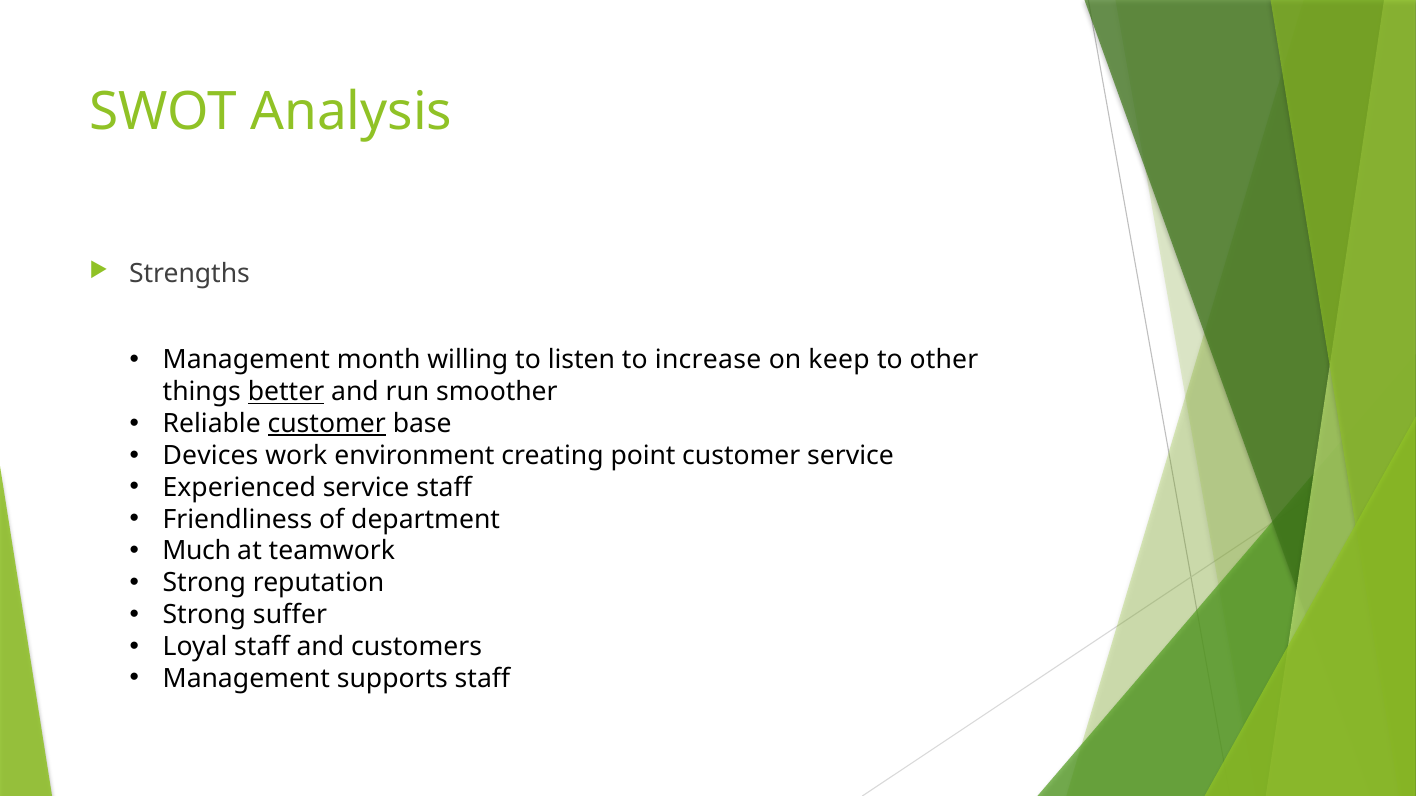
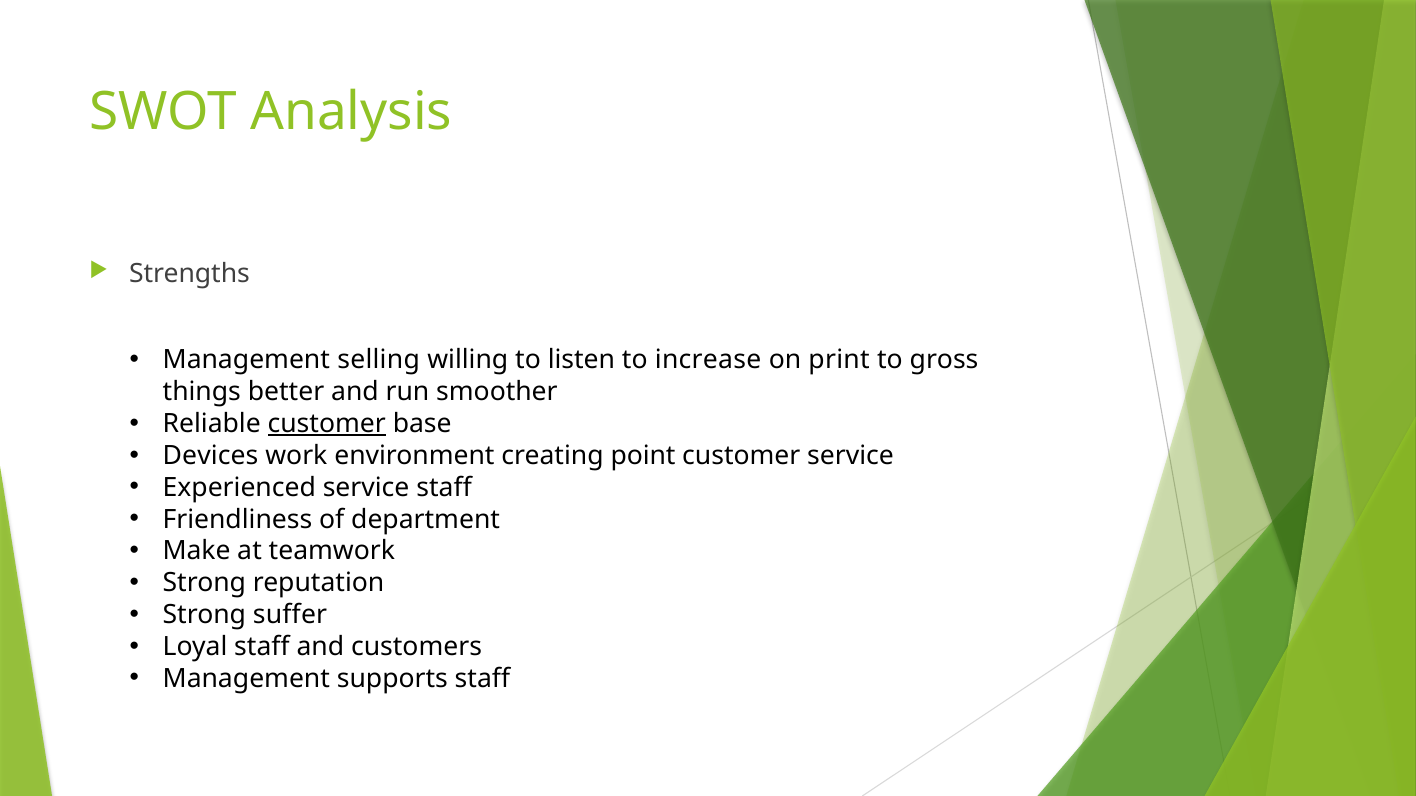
month: month -> selling
keep: keep -> print
other: other -> gross
better underline: present -> none
Much: Much -> Make
